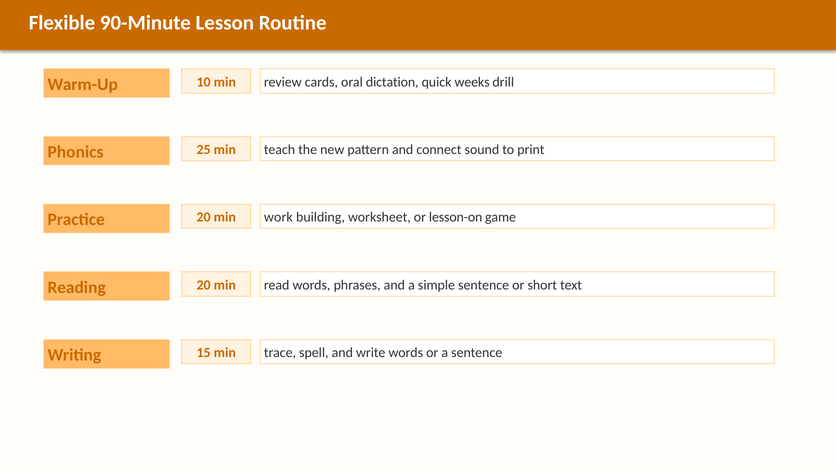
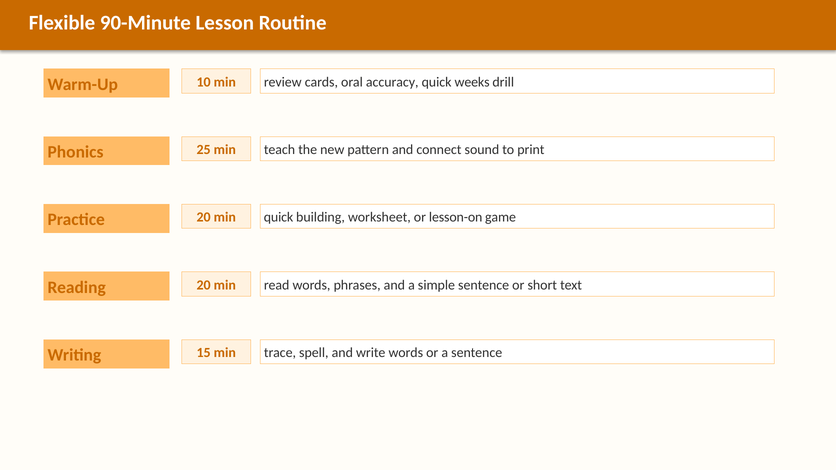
dictation: dictation -> accuracy
min work: work -> quick
